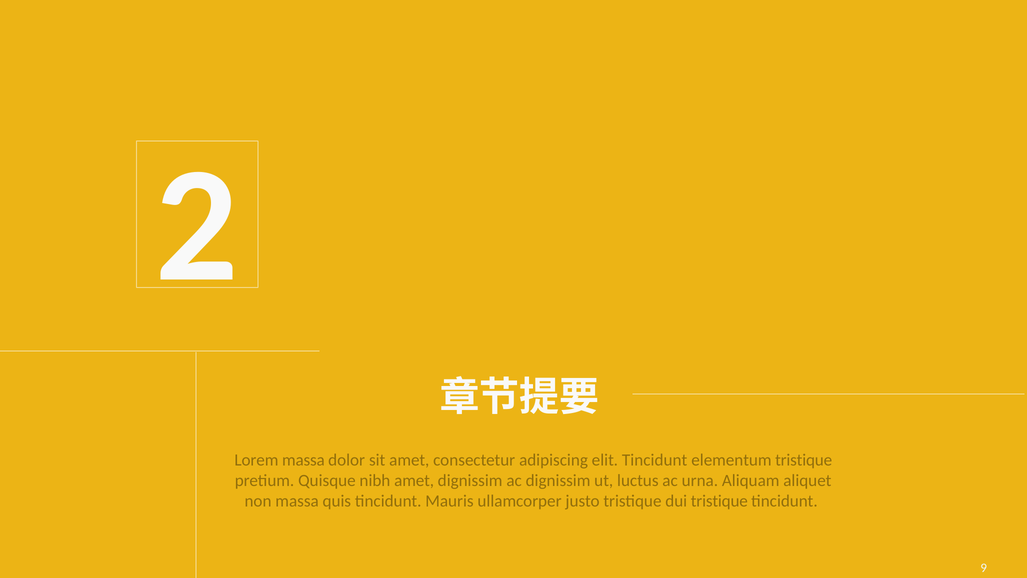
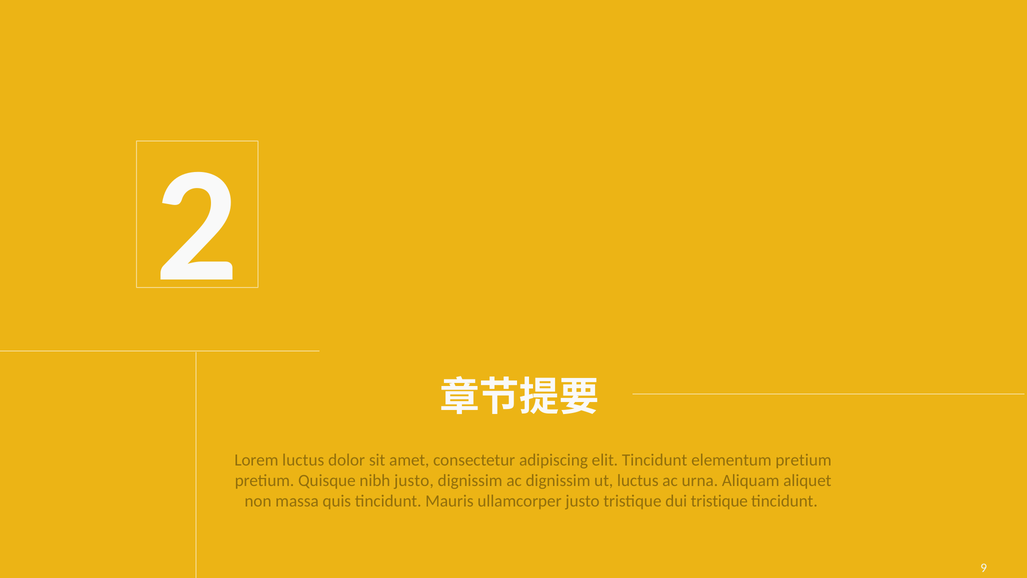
Lorem massa: massa -> luctus
elementum tristique: tristique -> pretium
nibh amet: amet -> justo
